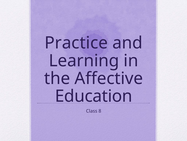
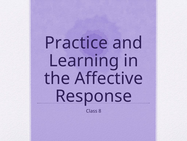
Education: Education -> Response
